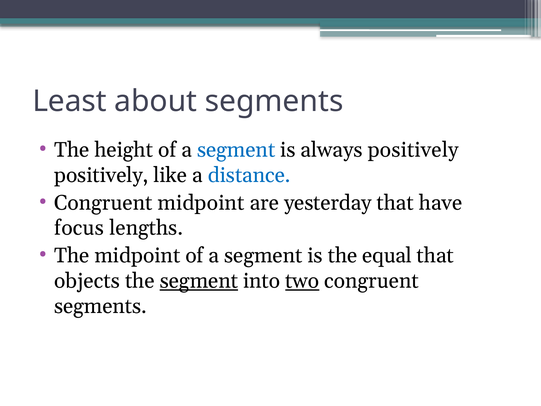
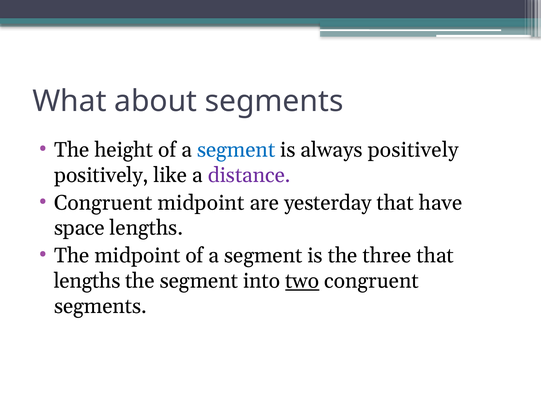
Least: Least -> What
distance colour: blue -> purple
focus: focus -> space
equal: equal -> three
objects at (87, 281): objects -> lengths
segment at (199, 281) underline: present -> none
